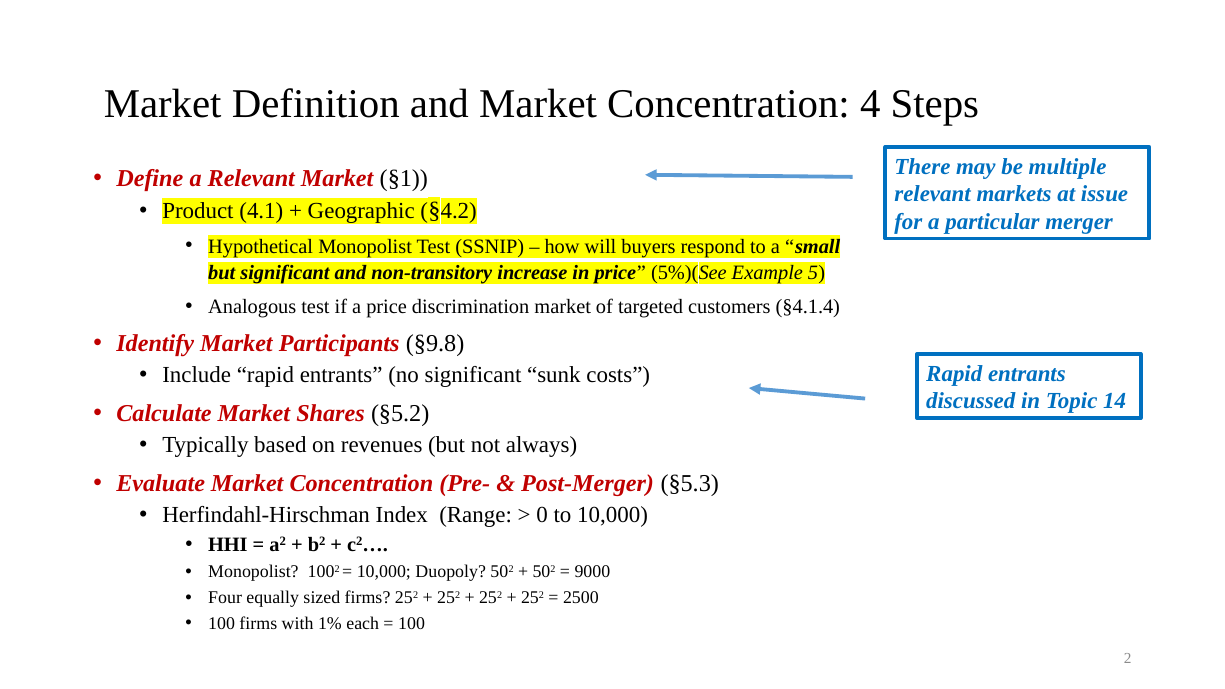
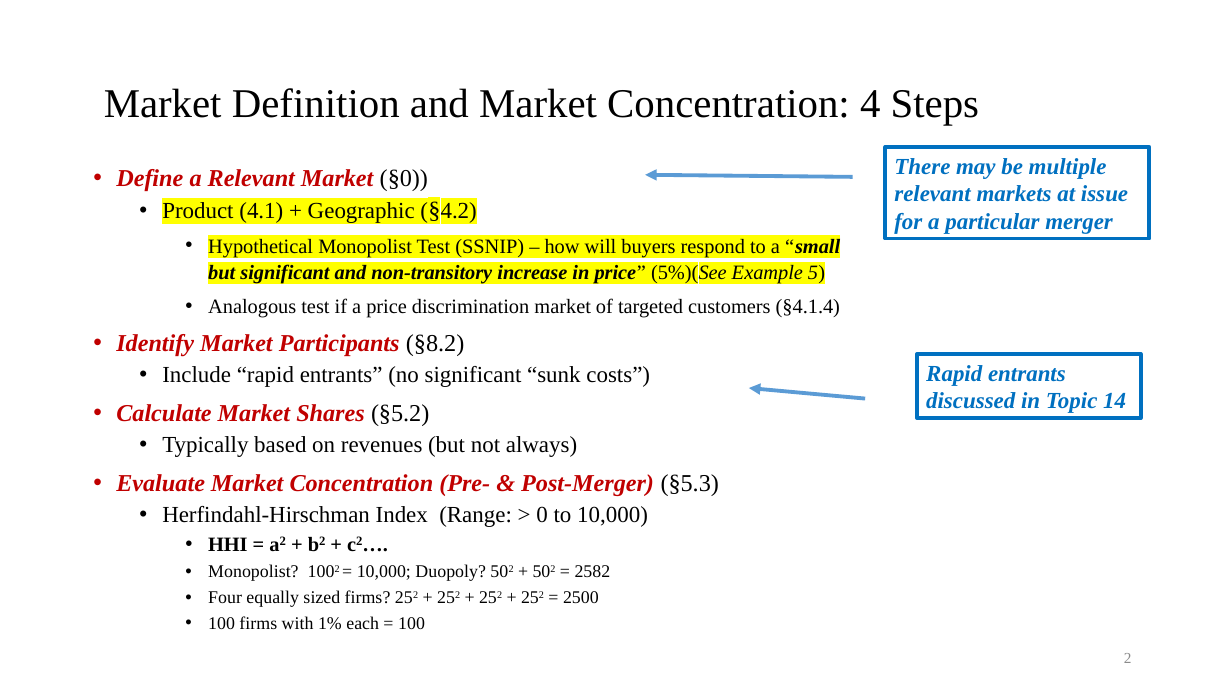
§1: §1 -> §0
§9.8: §9.8 -> §8.2
9000: 9000 -> 2582
